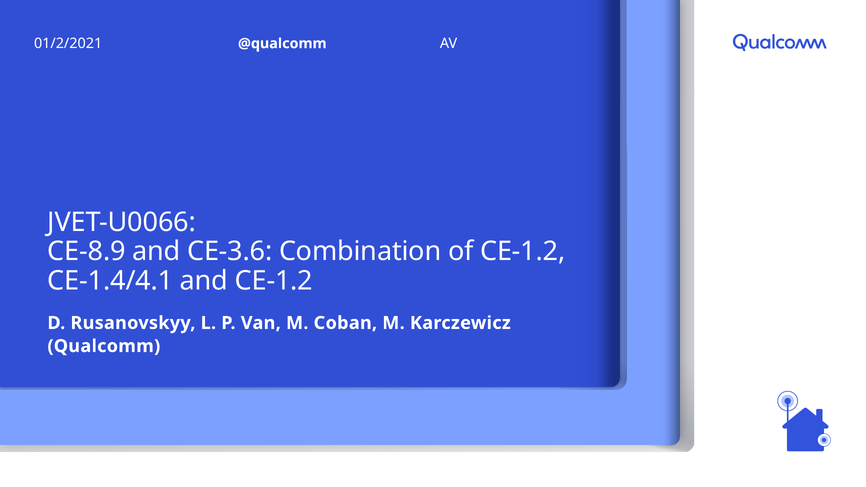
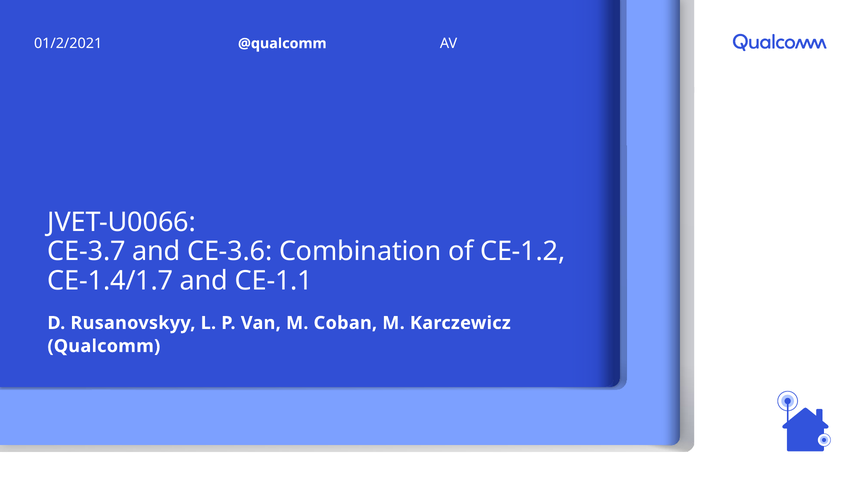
CE-8.9: CE-8.9 -> CE-3.7
CE-1.4/4.1: CE-1.4/4.1 -> CE-1.4/1.7
and CE-1.2: CE-1.2 -> CE-1.1
